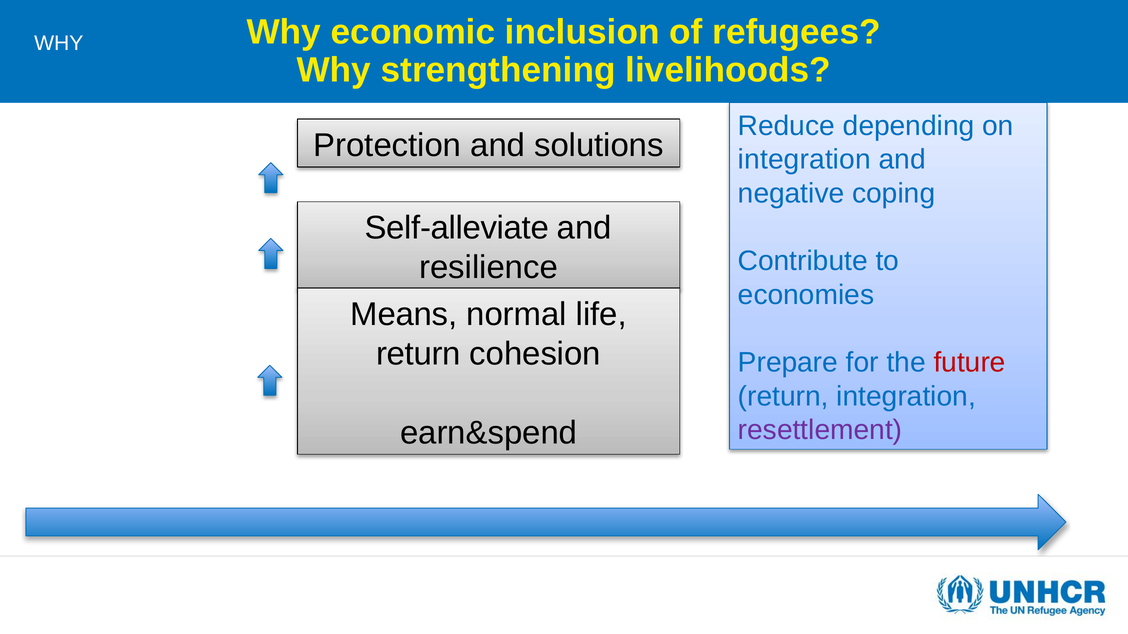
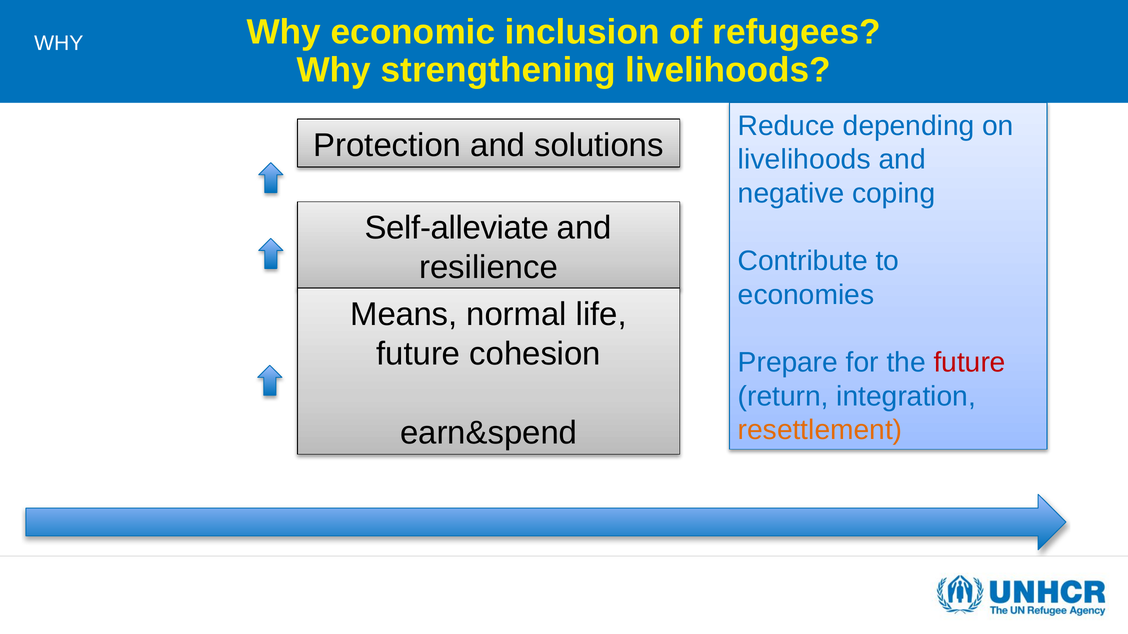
integration at (804, 160): integration -> livelihoods
return at (418, 354): return -> future
resettlement colour: purple -> orange
